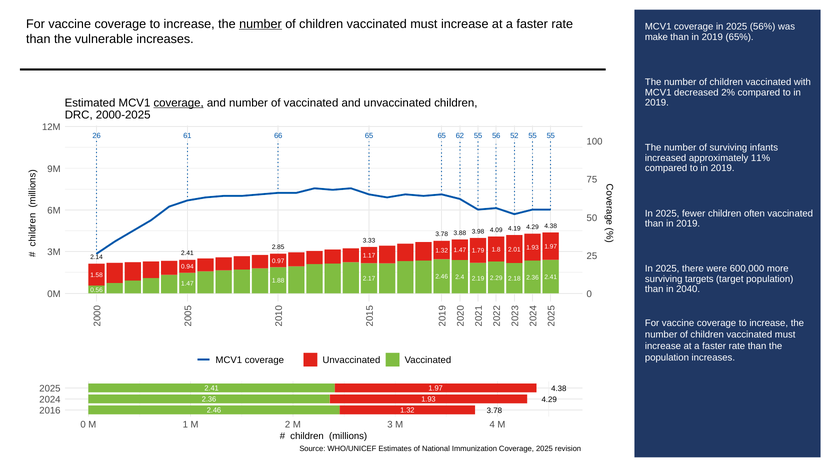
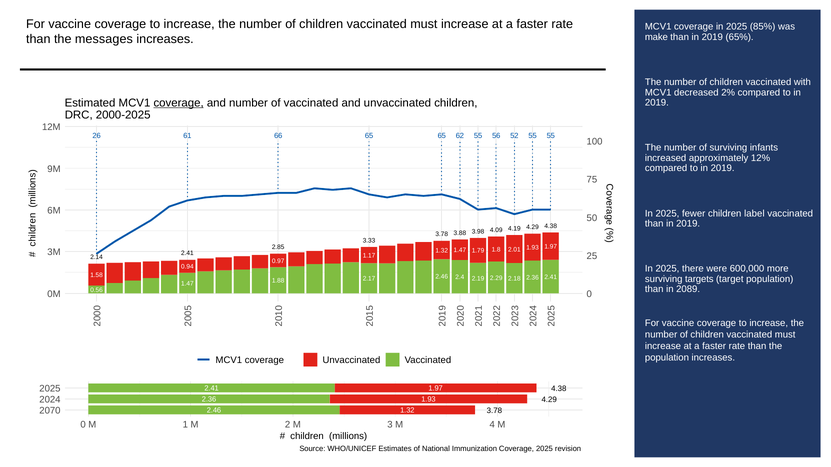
number at (260, 24) underline: present -> none
56%: 56% -> 85%
vulnerable: vulnerable -> messages
11%: 11% -> 12%
often: often -> label
2040: 2040 -> 2089
2016: 2016 -> 2070
